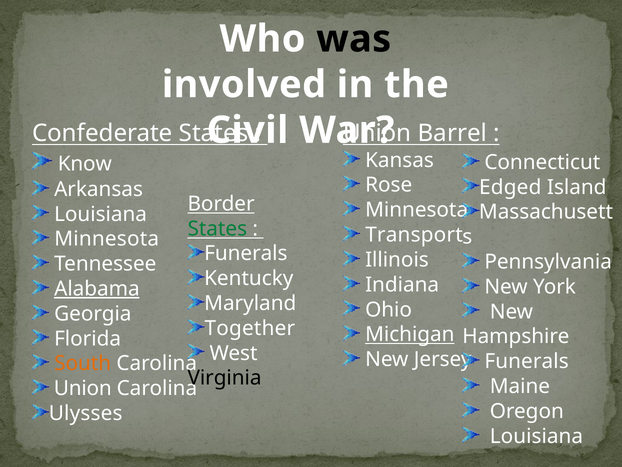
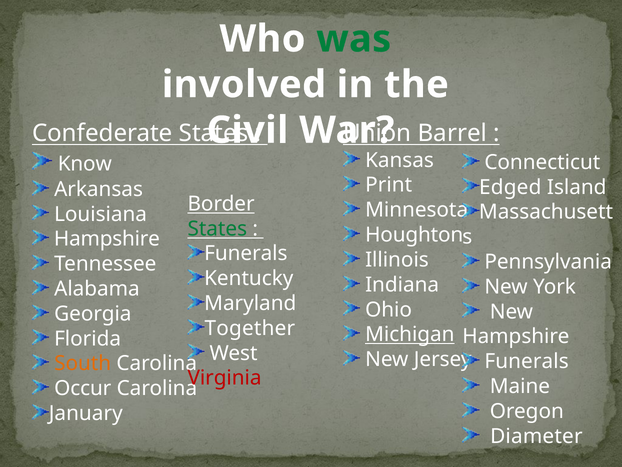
was colour: black -> green
Rose: Rose -> Print
Transport: Transport -> Houghton
Minnesota at (107, 239): Minnesota -> Hampshire
Alabama underline: present -> none
Virginia colour: black -> red
Union at (83, 388): Union -> Occur
Ulysses: Ulysses -> January
Louisiana at (536, 436): Louisiana -> Diameter
